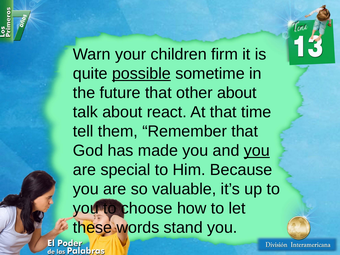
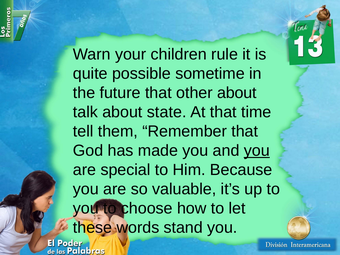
firm: firm -> rule
possible underline: present -> none
react: react -> state
